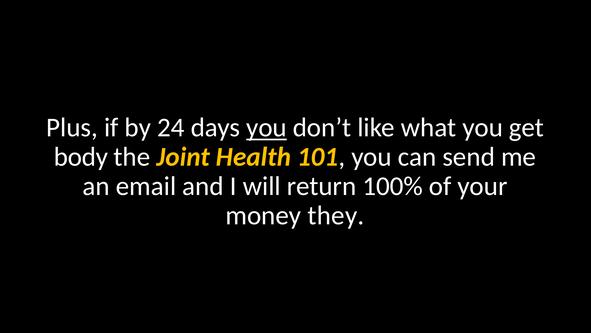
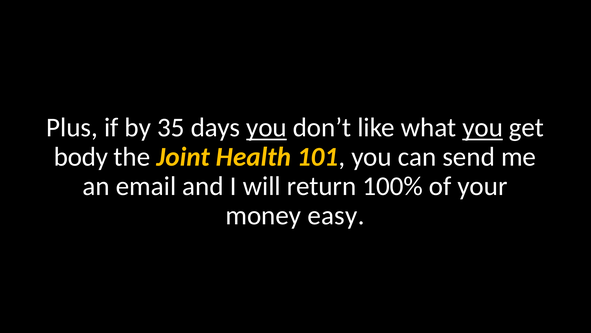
24: 24 -> 35
you at (483, 127) underline: none -> present
they: they -> easy
